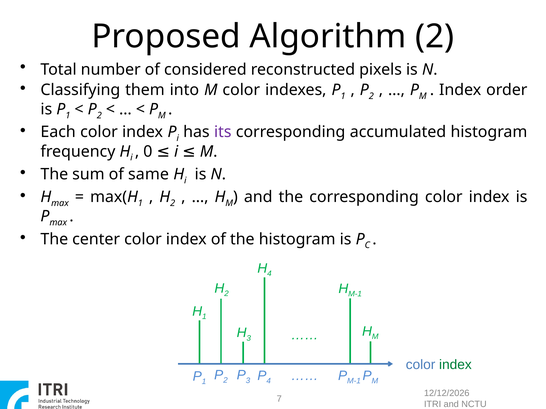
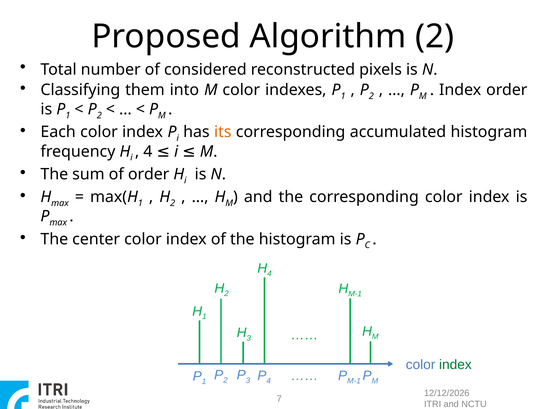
its colour: purple -> orange
0 at (148, 152): 0 -> 4
of same: same -> order
